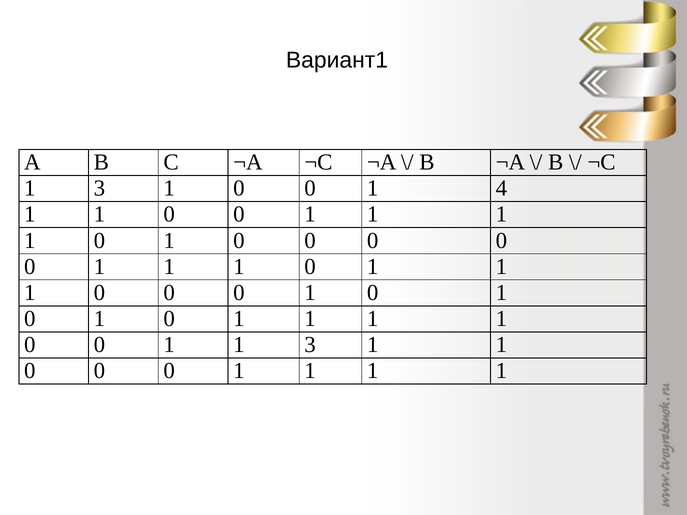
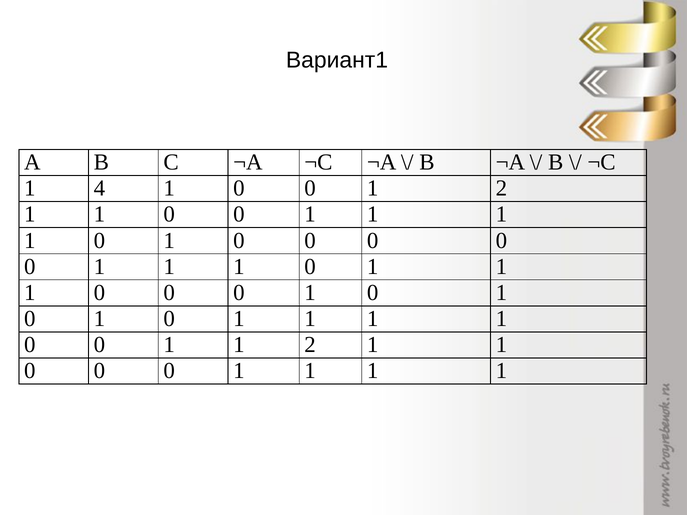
3 at (99, 188): 3 -> 4
0 1 4: 4 -> 2
1 1 3: 3 -> 2
